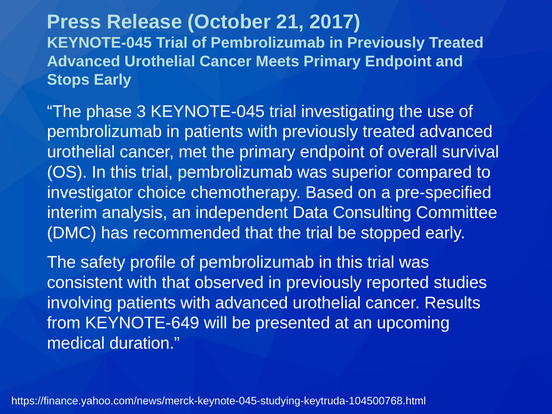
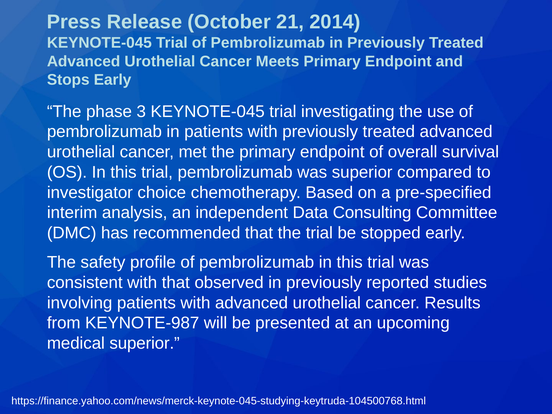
2017: 2017 -> 2014
KEYNOTE-649: KEYNOTE-649 -> KEYNOTE-987
medical duration: duration -> superior
